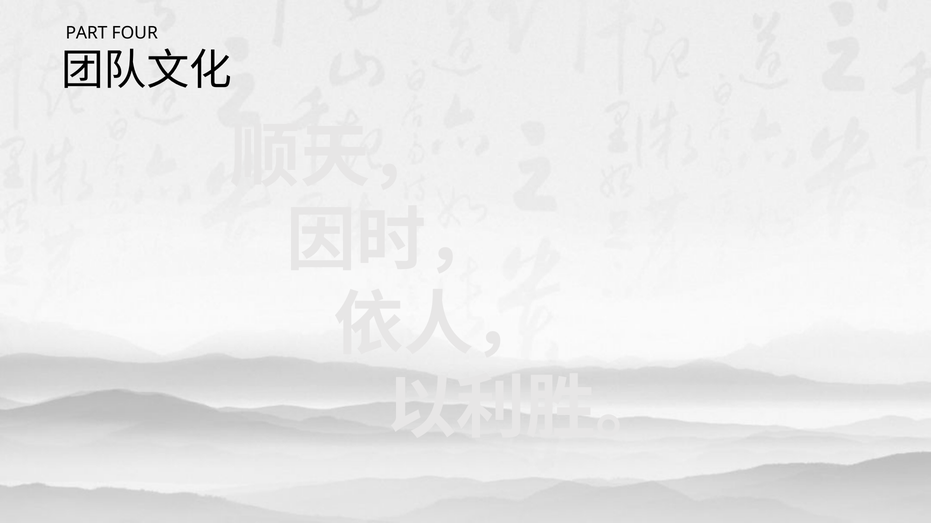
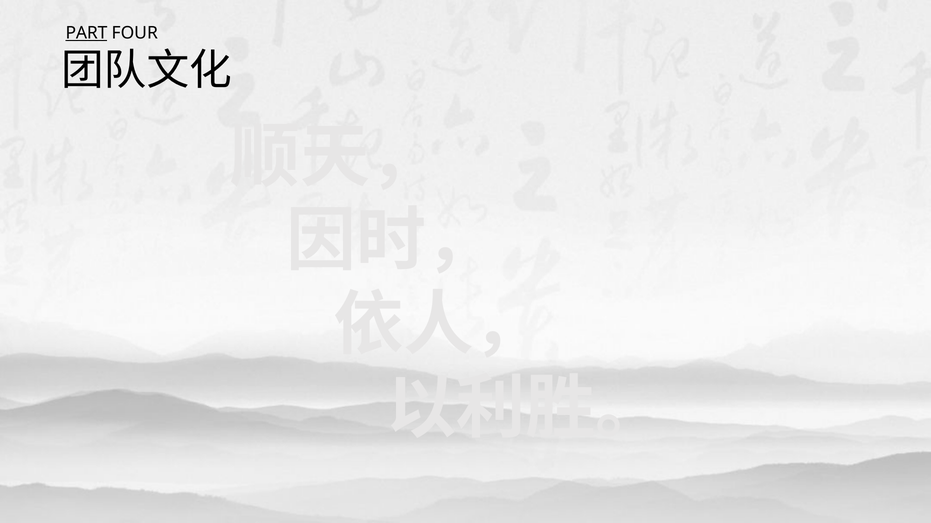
PART underline: none -> present
